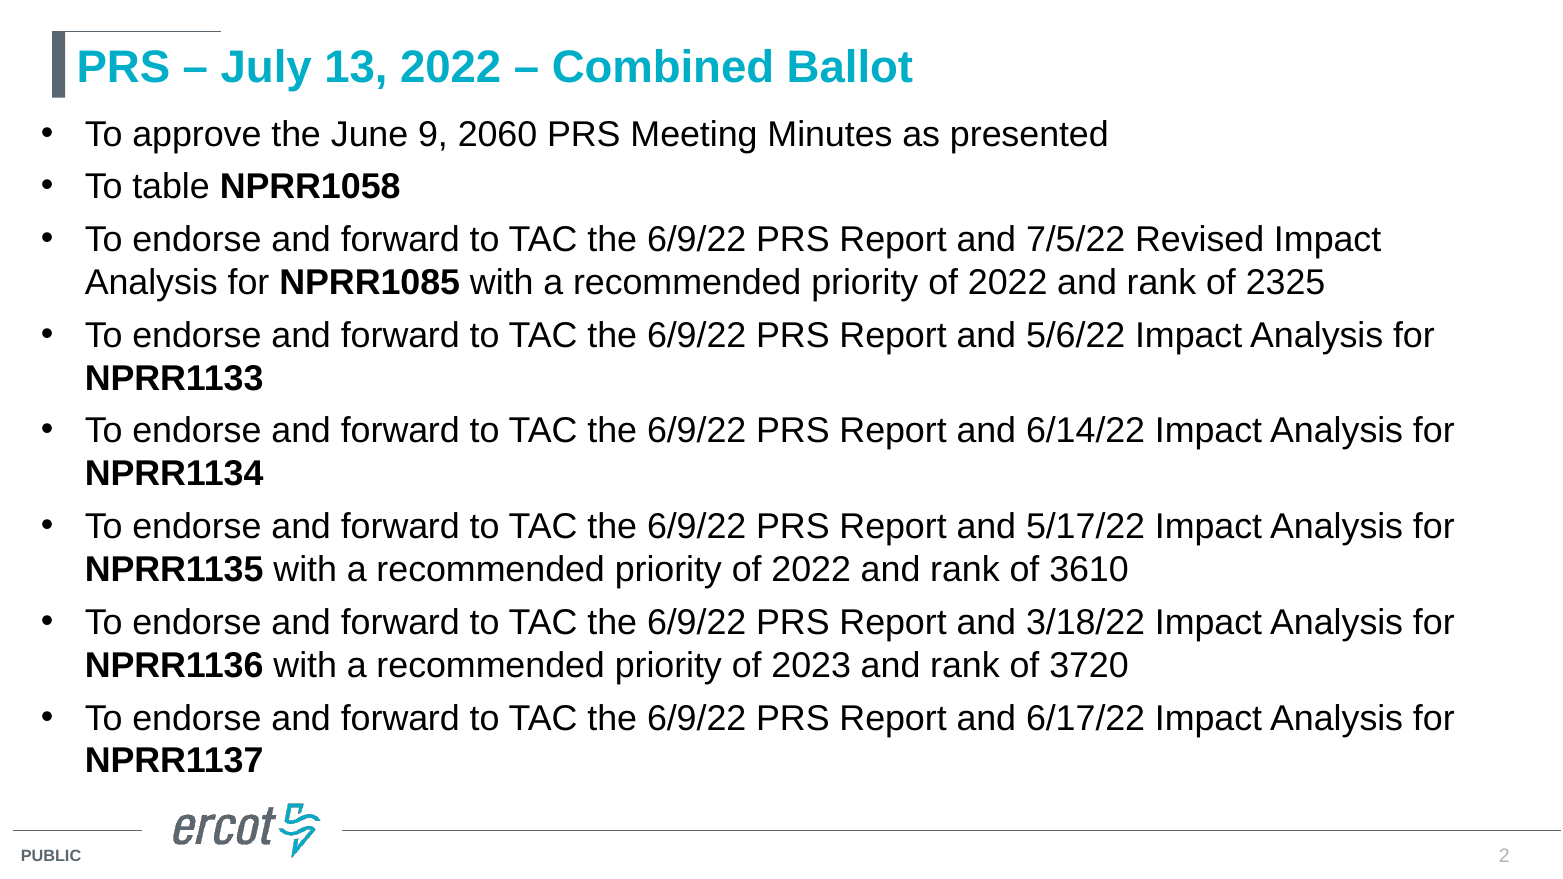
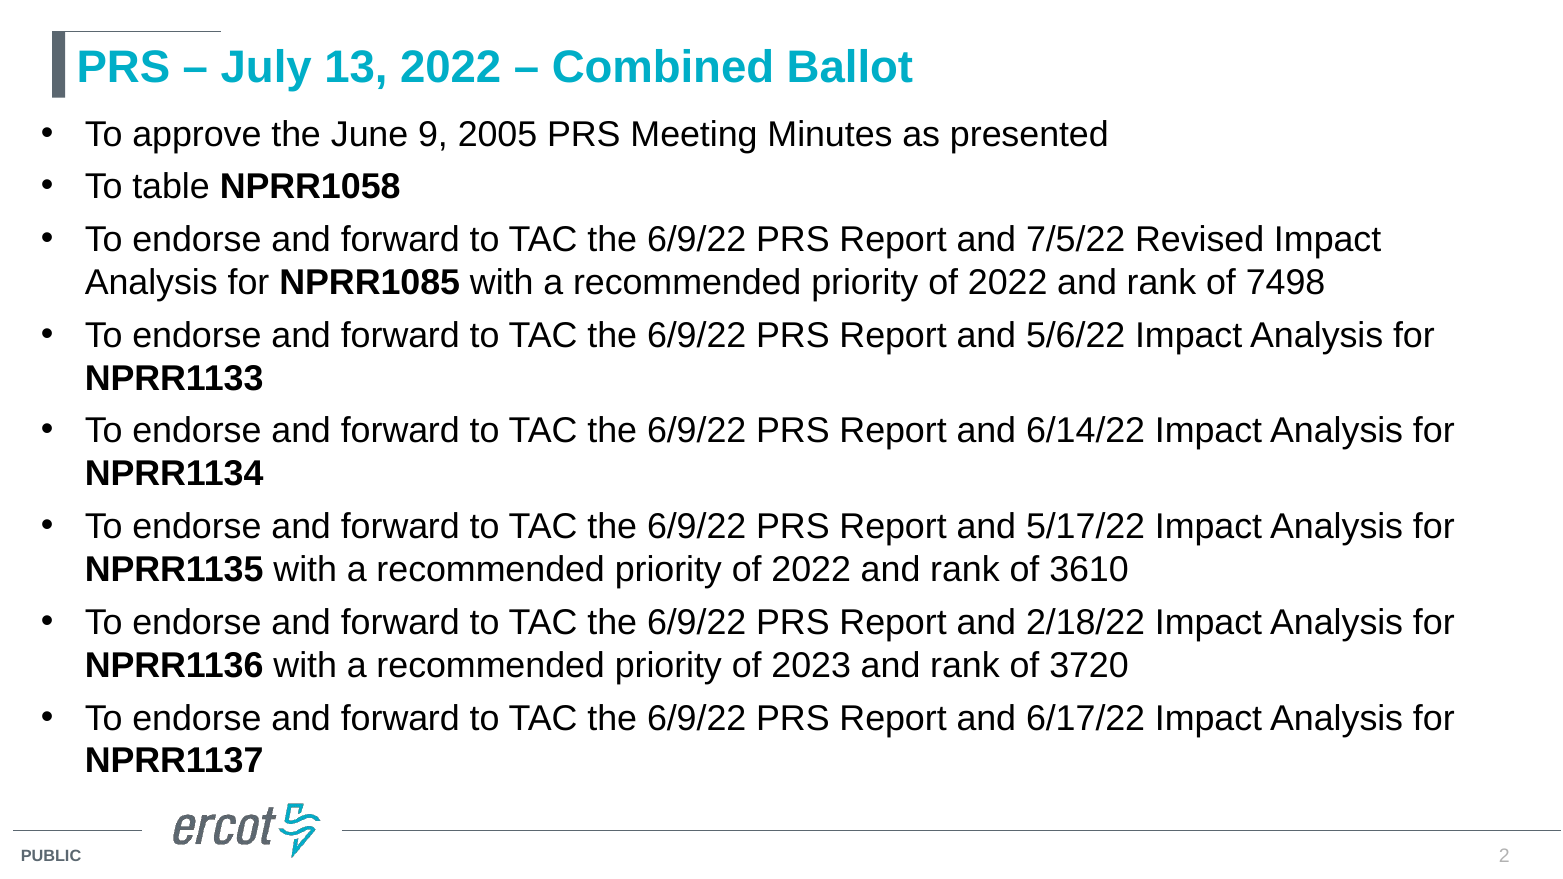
2060: 2060 -> 2005
2325: 2325 -> 7498
3/18/22: 3/18/22 -> 2/18/22
